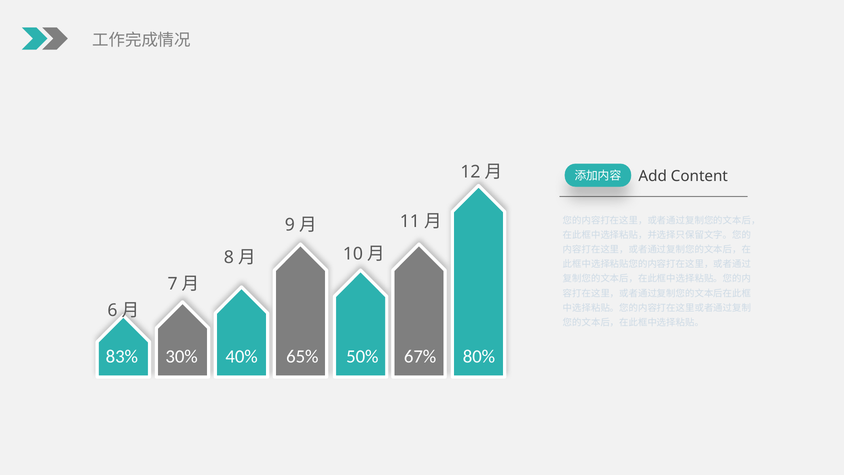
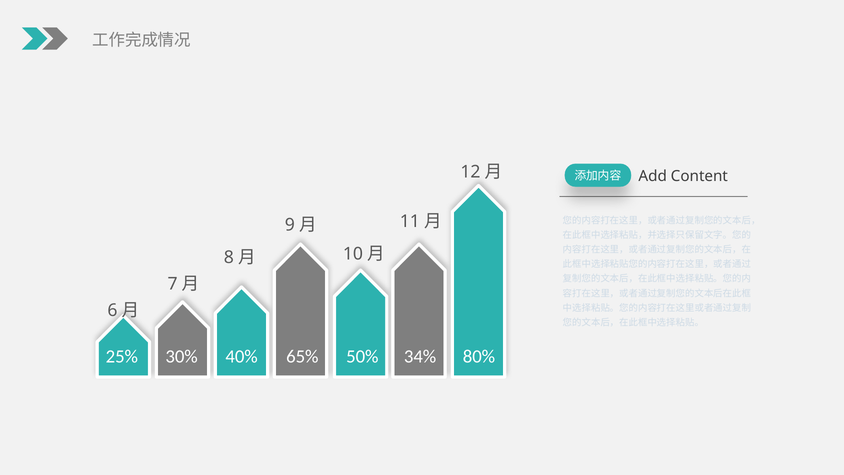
83%: 83% -> 25%
67%: 67% -> 34%
